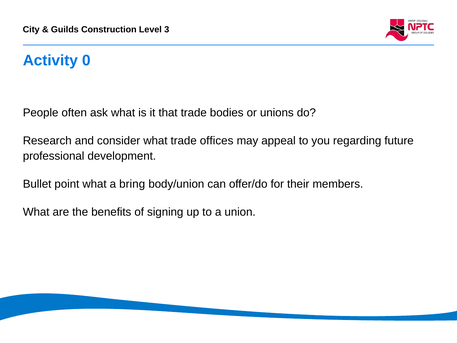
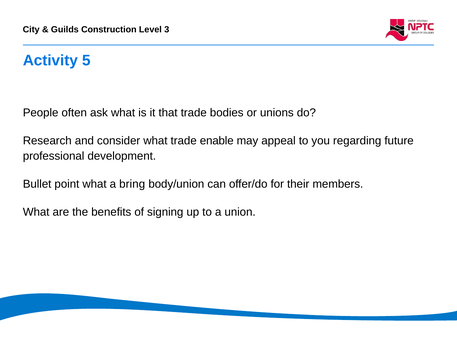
0: 0 -> 5
offices: offices -> enable
